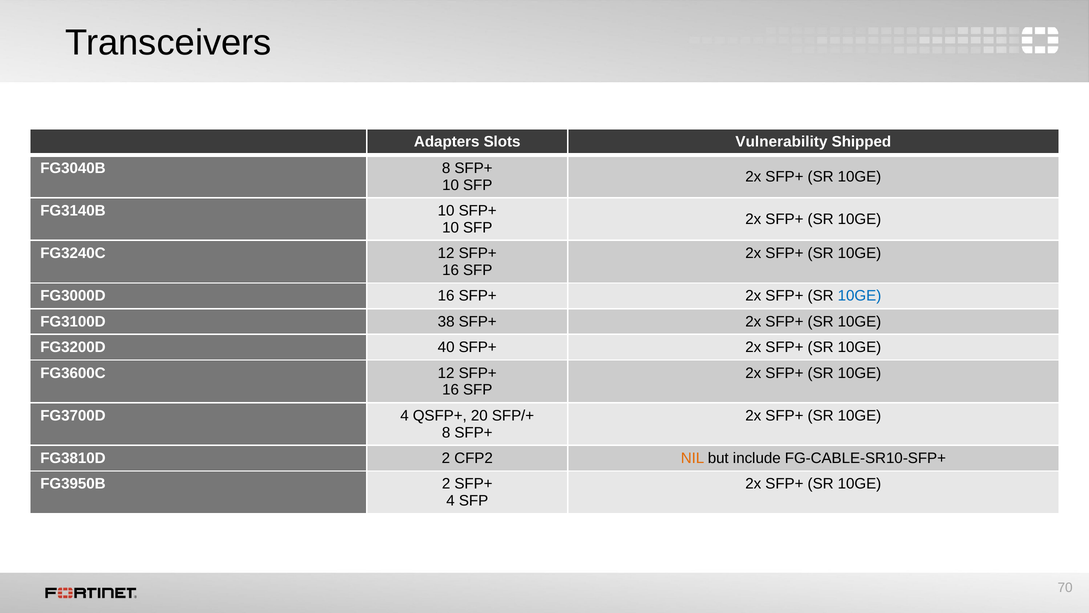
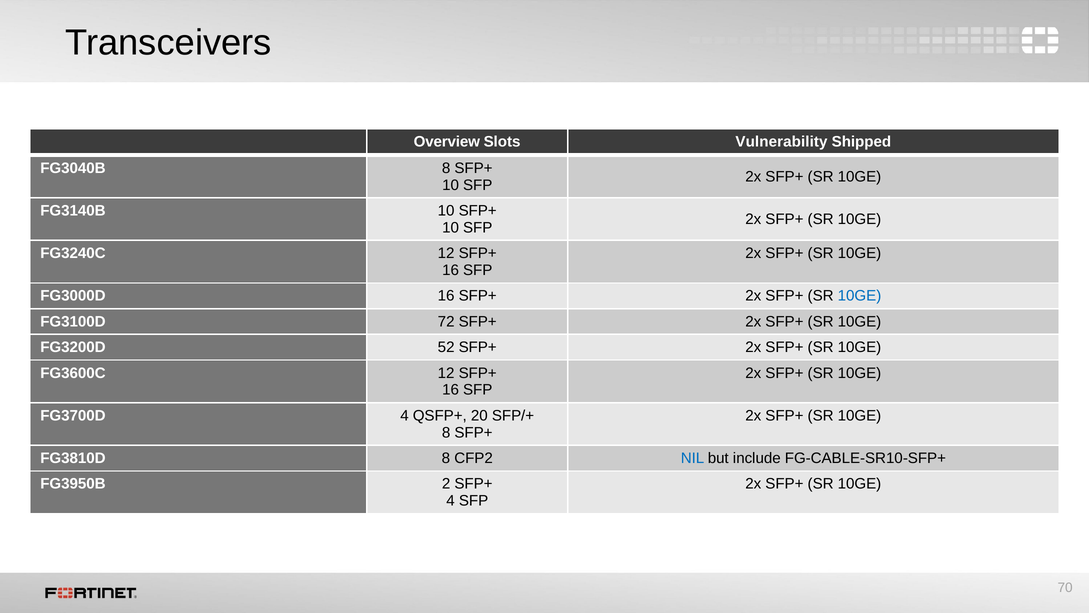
Adapters: Adapters -> Overview
38: 38 -> 72
40: 40 -> 52
FG3810D 2: 2 -> 8
NIL colour: orange -> blue
